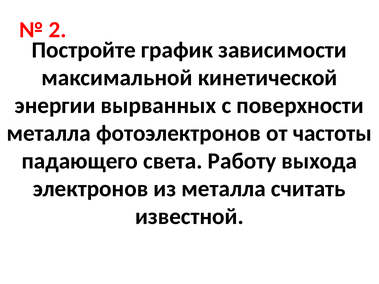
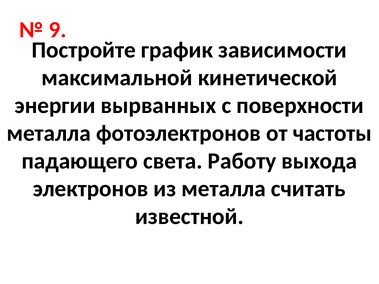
2: 2 -> 9
